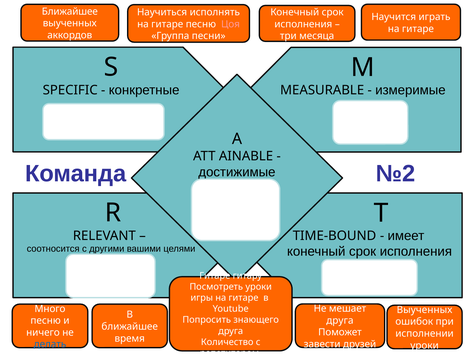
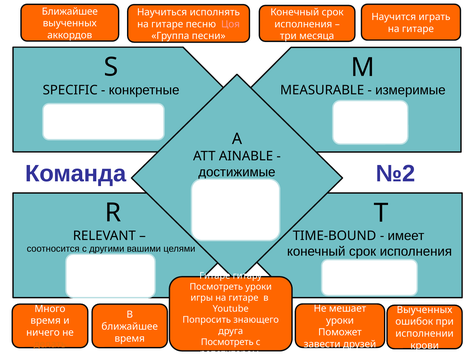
друга at (340, 320): друга -> уроки
песню at (46, 320): песню -> время
Количество at (227, 342): Количество -> Посмотреть
делать colour: blue -> orange
уроки at (425, 345): уроки -> крови
